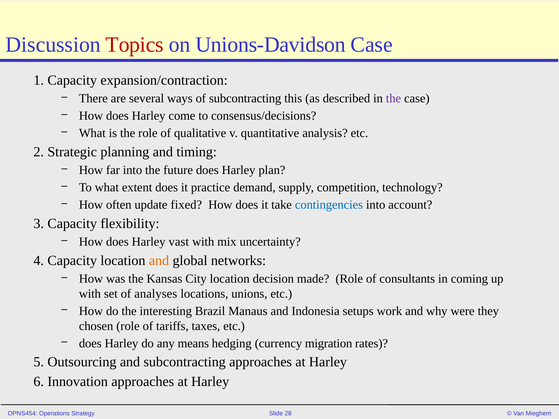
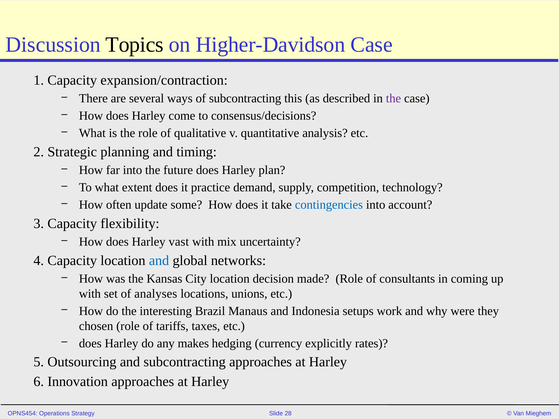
Topics colour: red -> black
Unions-Davidson: Unions-Davidson -> Higher-Davidson
fixed: fixed -> some
and at (159, 261) colour: orange -> blue
means: means -> makes
migration: migration -> explicitly
